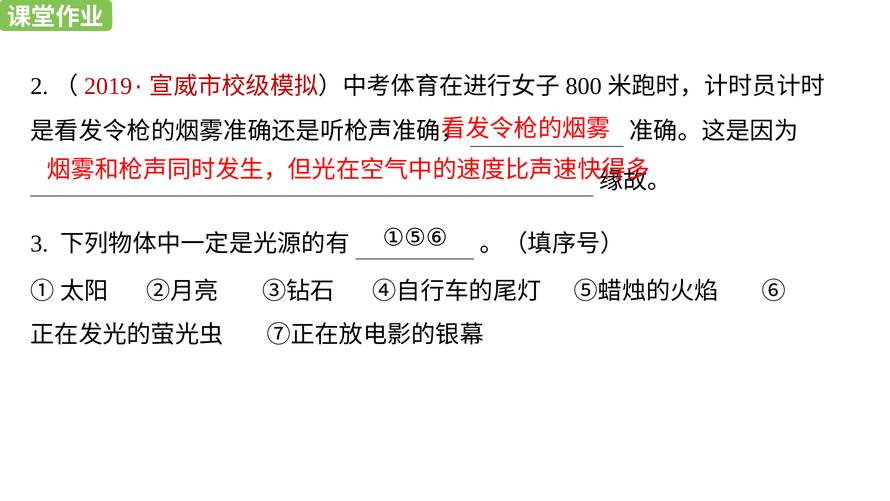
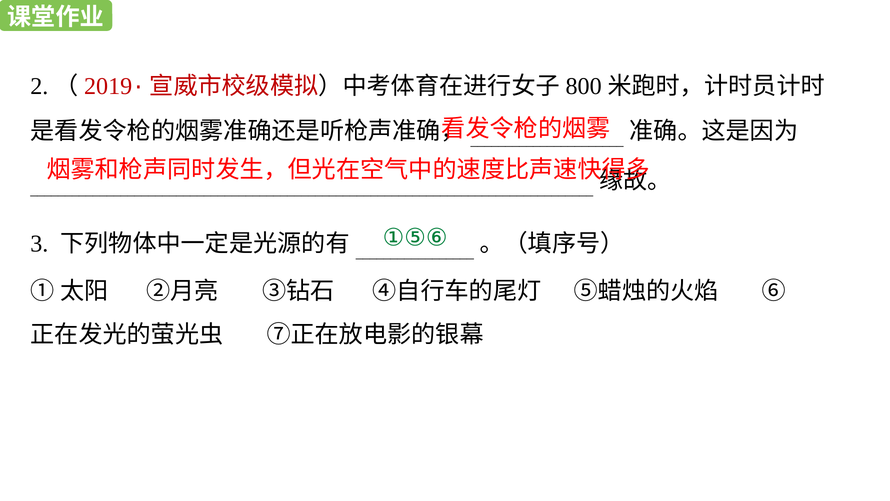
①⑤⑥ colour: black -> green
